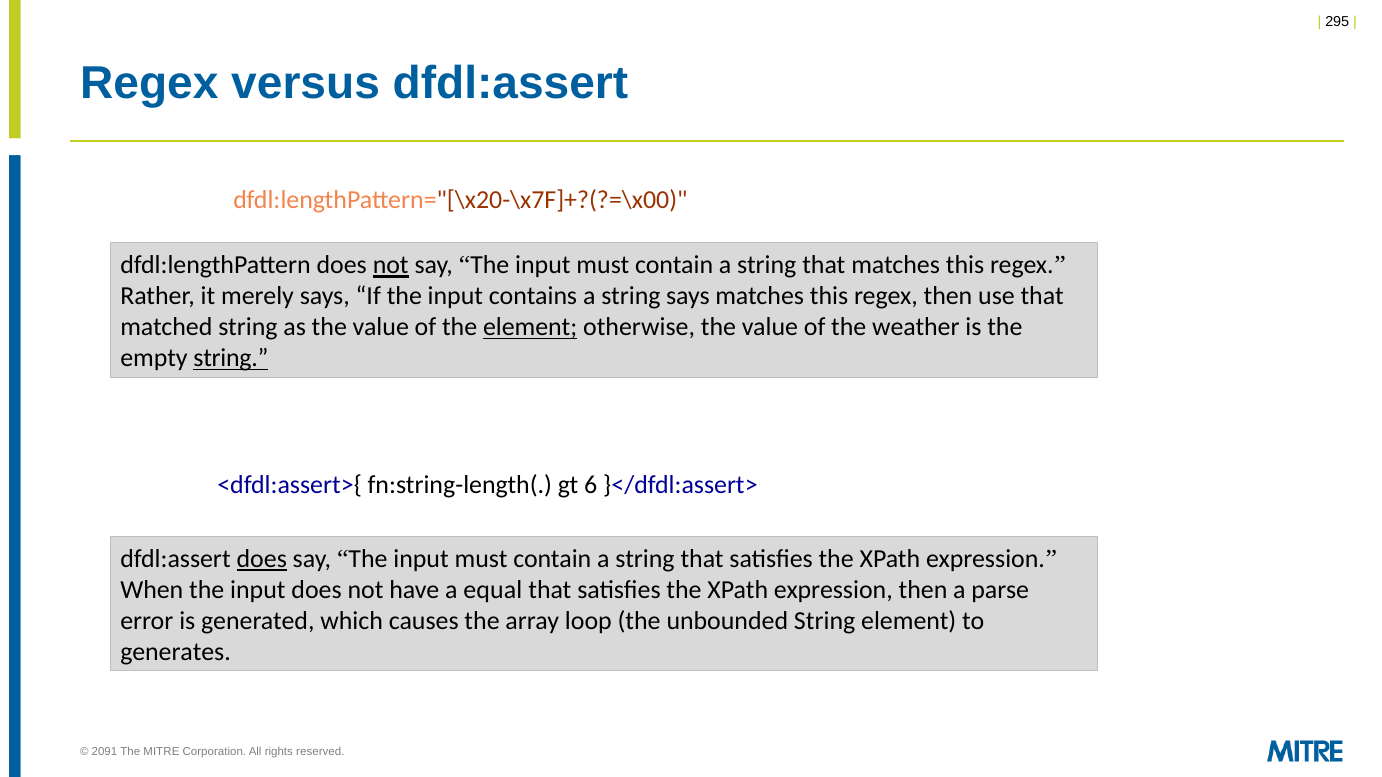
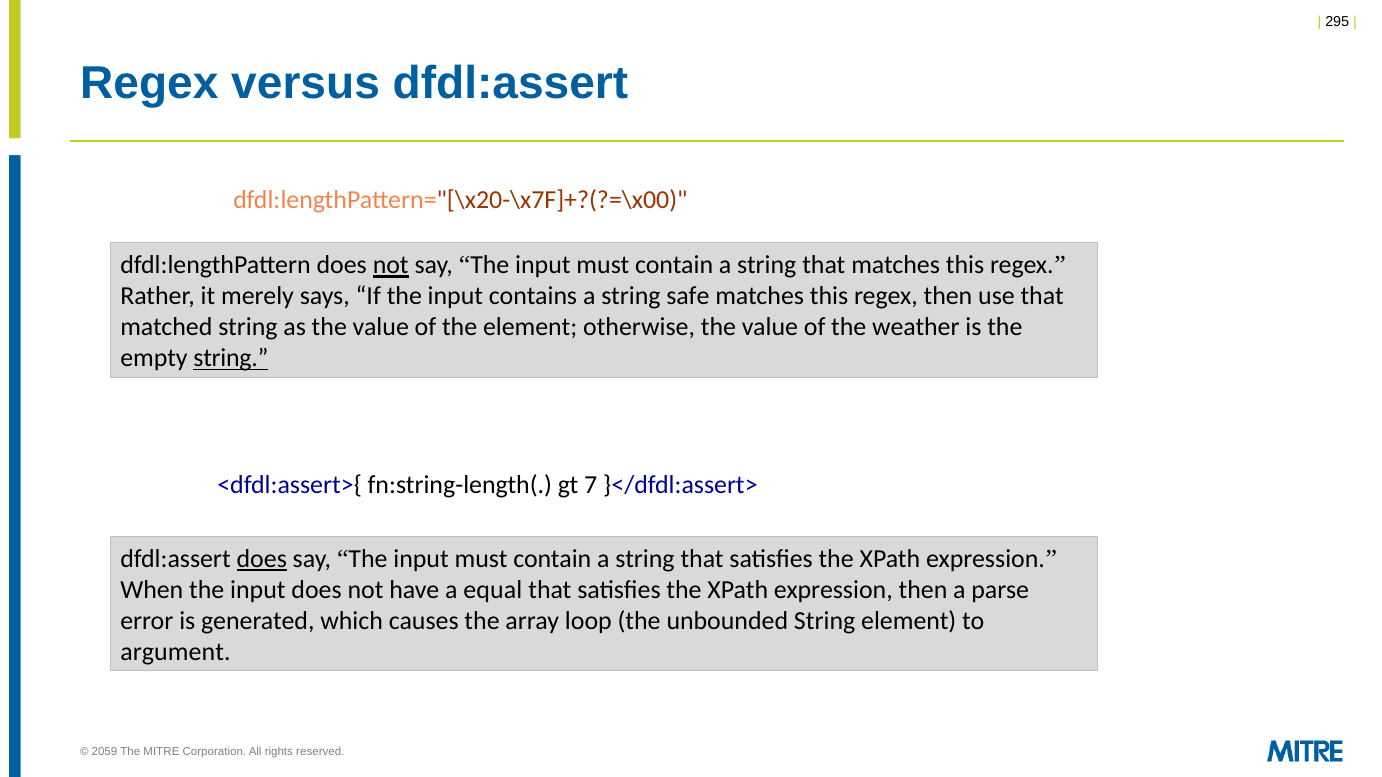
string says: says -> safe
element at (530, 327) underline: present -> none
6: 6 -> 7
generates: generates -> argument
2091: 2091 -> 2059
